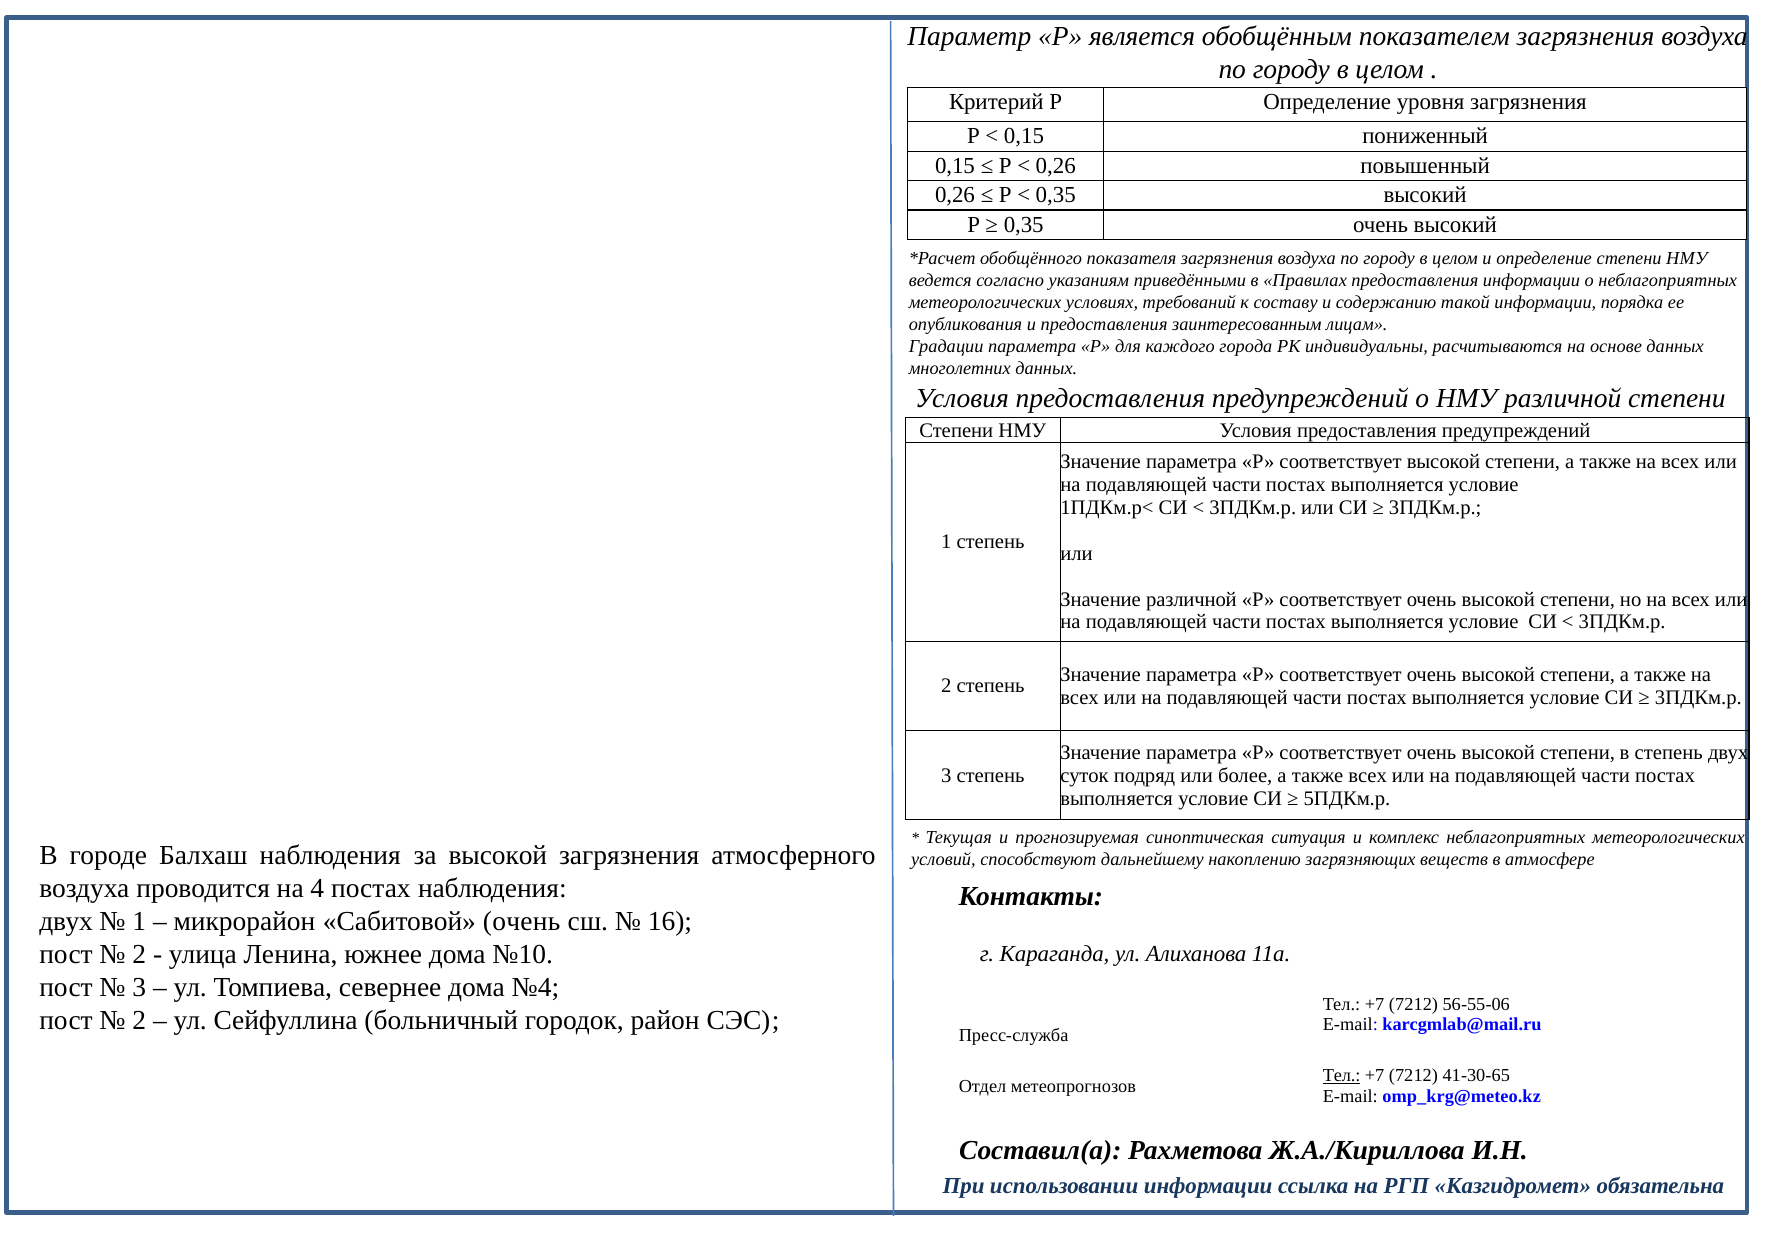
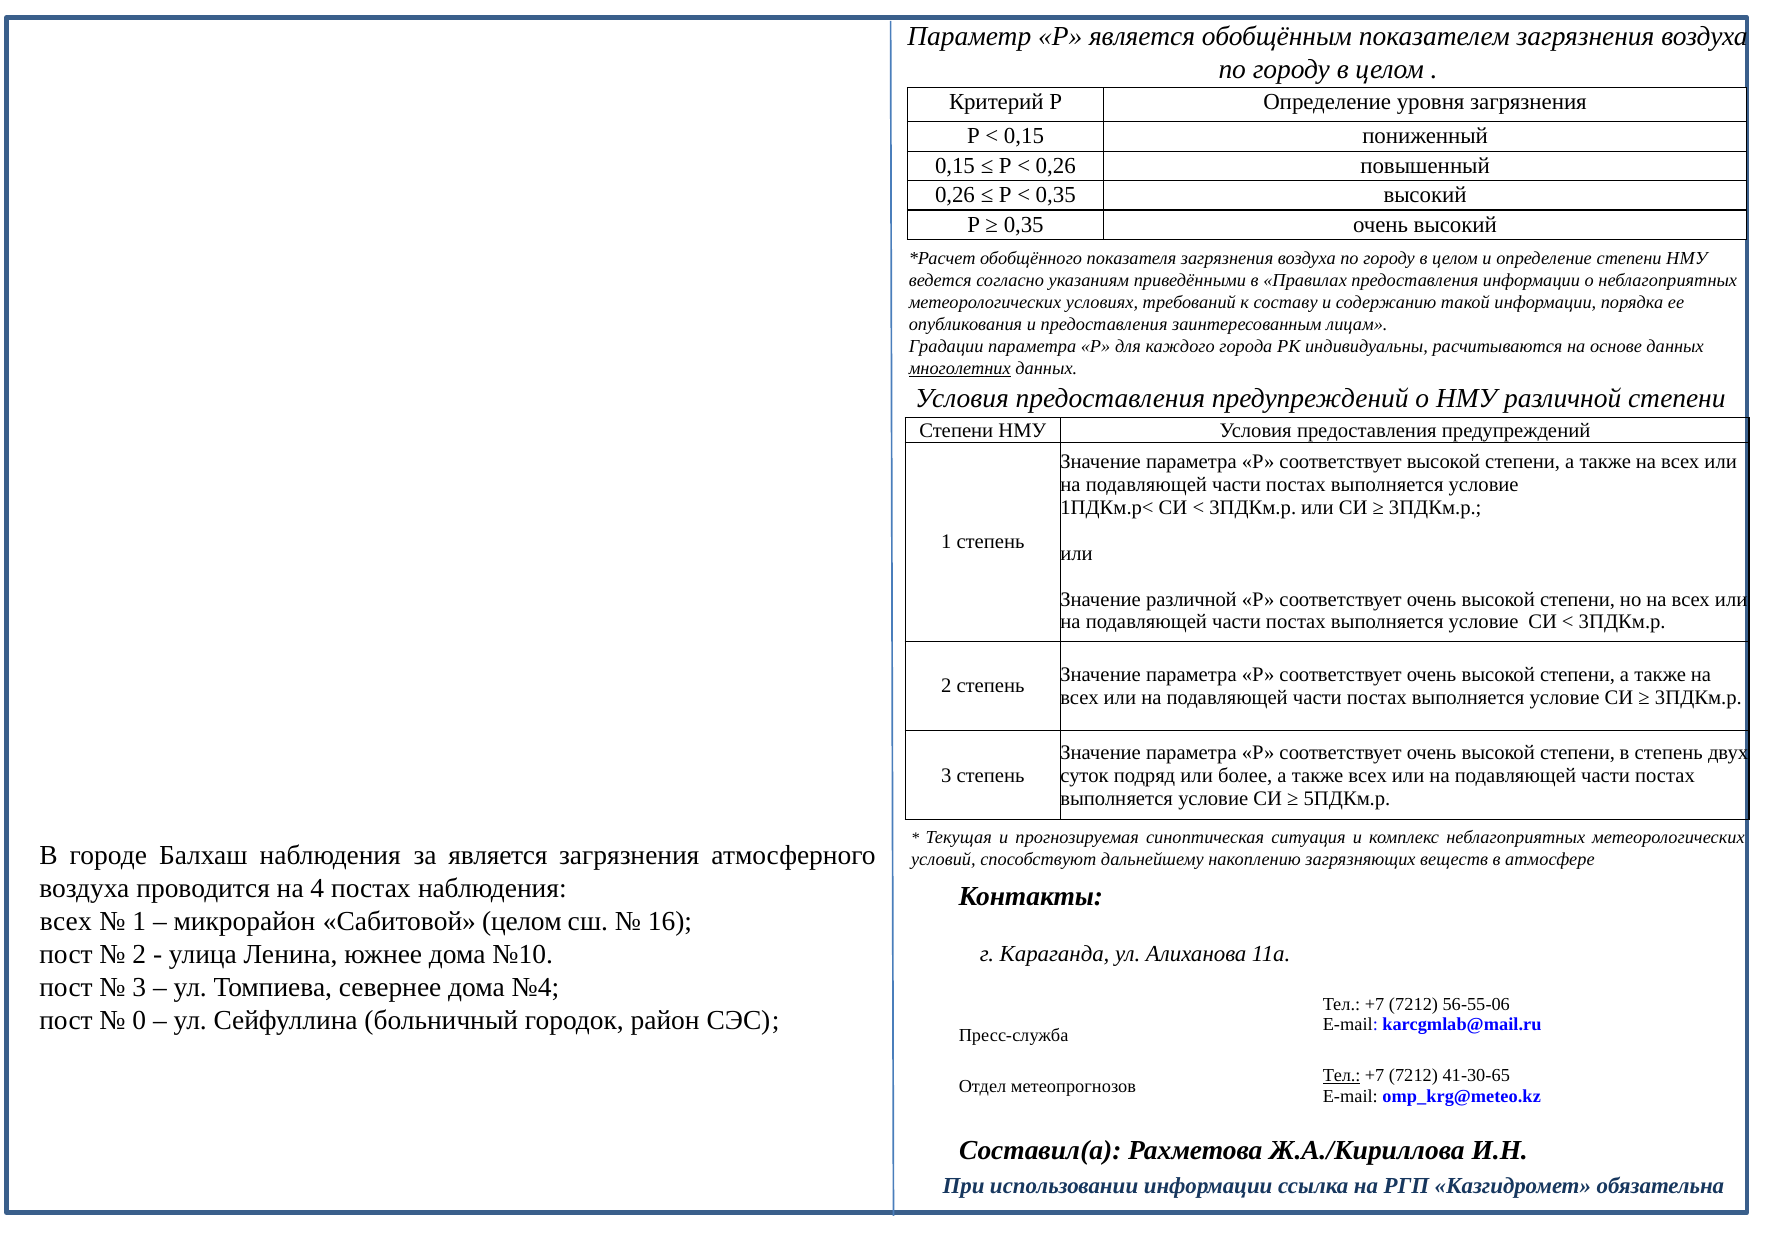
многолетних underline: none -> present
за высокой: высокой -> является
двух at (66, 921): двух -> всех
Сабитовой очень: очень -> целом
2 at (139, 1020): 2 -> 0
